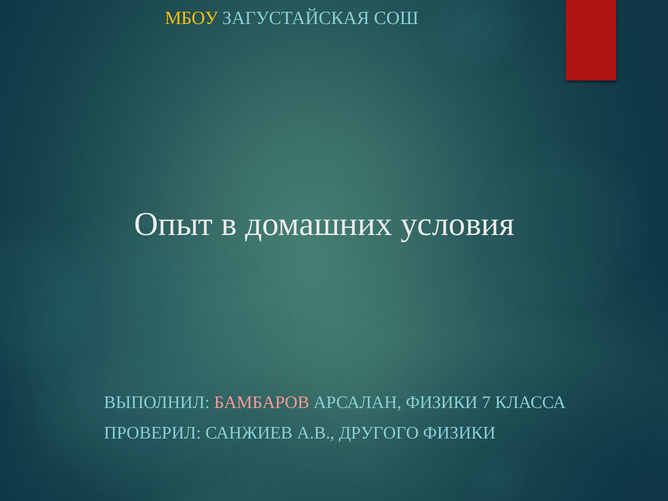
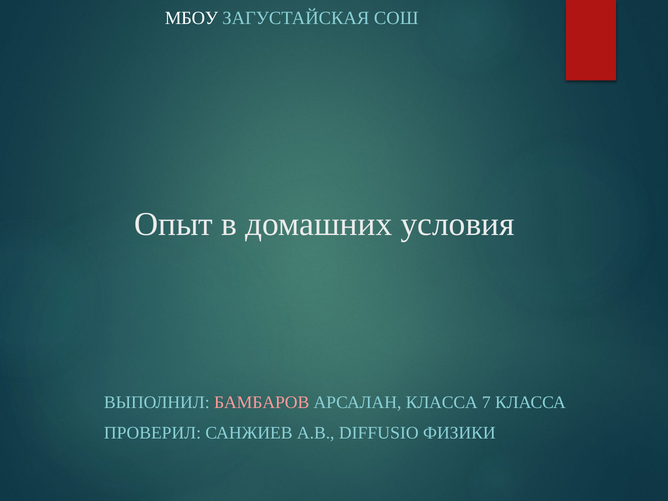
МБОУ colour: yellow -> white
АРСАЛАН ФИЗИКИ: ФИЗИКИ -> КЛАССА
ДРУГОГО: ДРУГОГО -> DIFFUSIO
